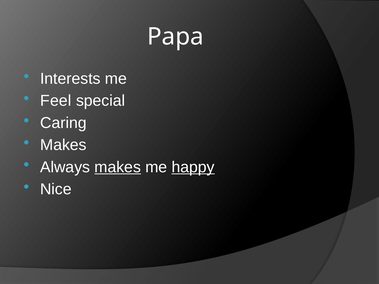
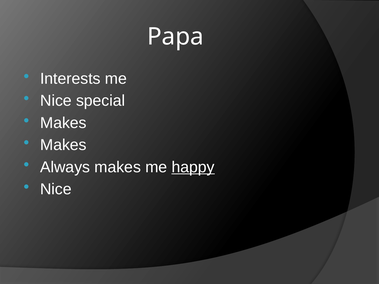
Feel at (56, 101): Feel -> Nice
Caring at (63, 123): Caring -> Makes
makes at (118, 167) underline: present -> none
